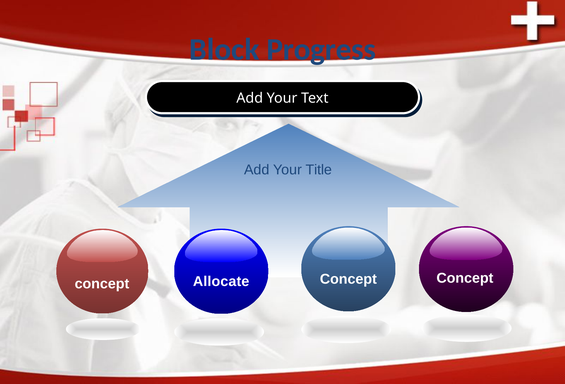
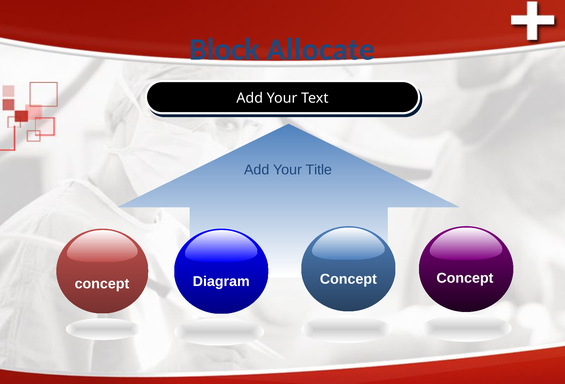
Progress: Progress -> Allocate
Allocate: Allocate -> Diagram
